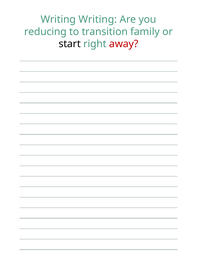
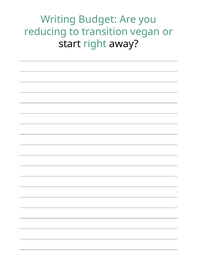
Writing Writing: Writing -> Budget
family: family -> vegan
away colour: red -> black
